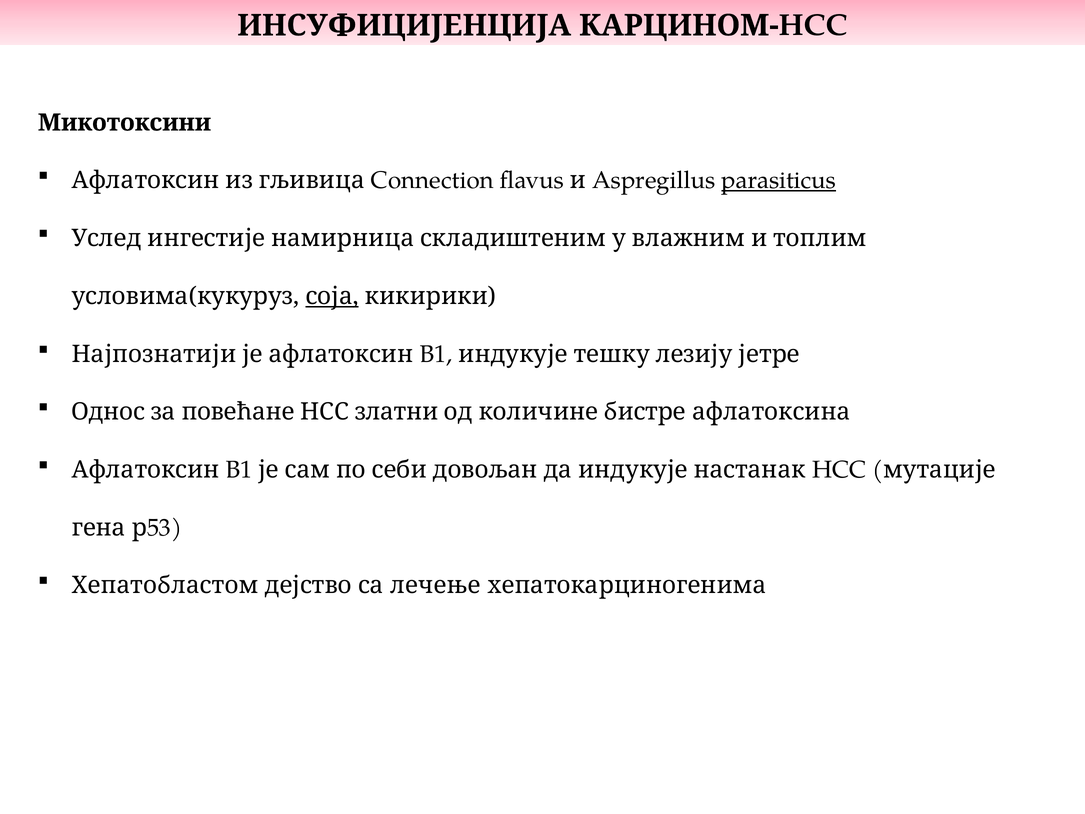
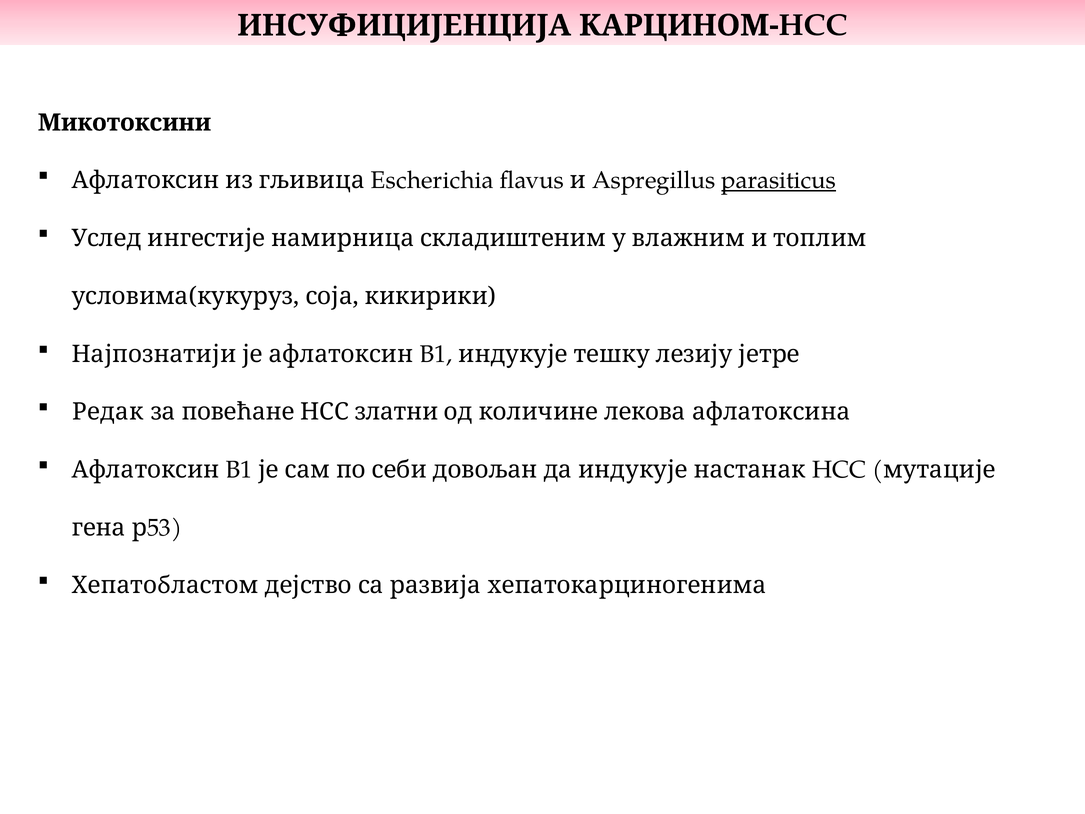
Connection: Connection -> Escherichia
соја underline: present -> none
Однос: Однос -> Редак
бистре: бистре -> лекова
лечење: лечење -> развија
